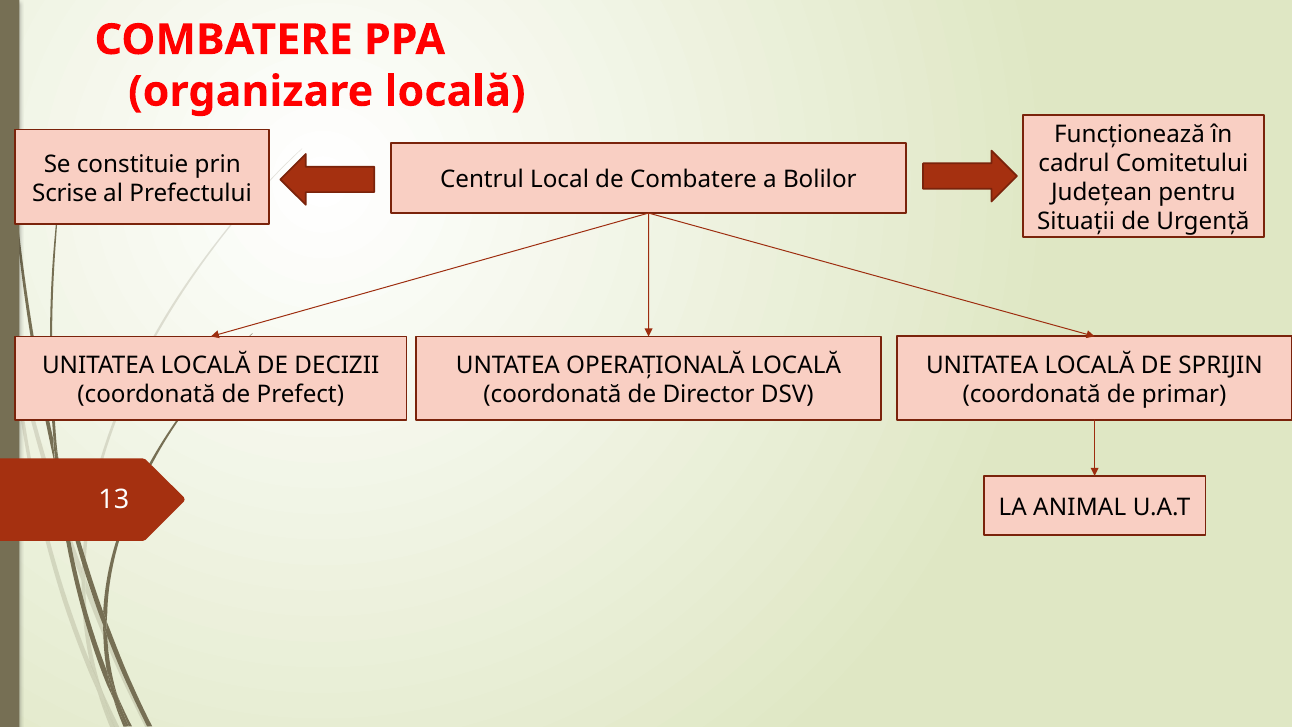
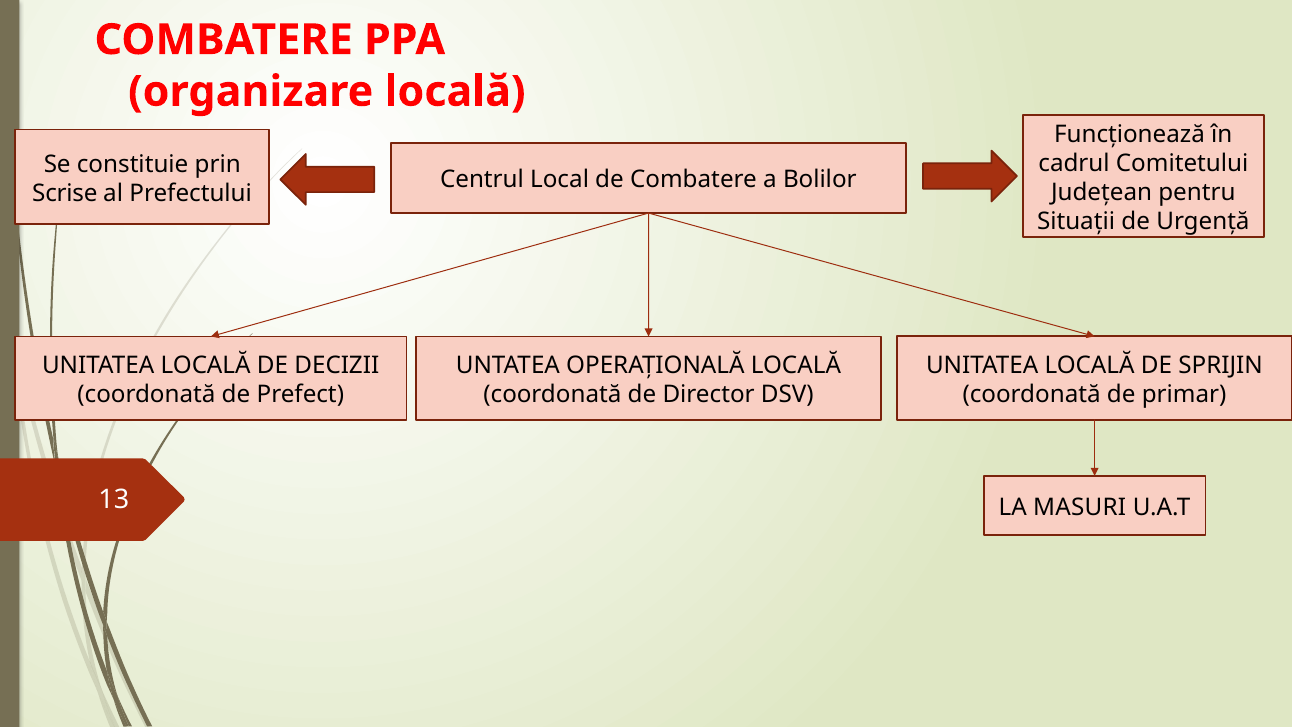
ANIMAL: ANIMAL -> MASURI
